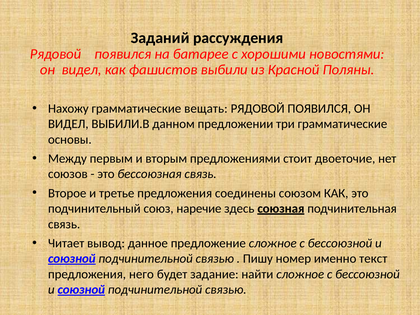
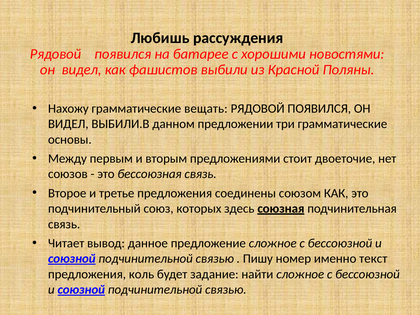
Заданий: Заданий -> Любишь
наречие: наречие -> которых
него: него -> коль
